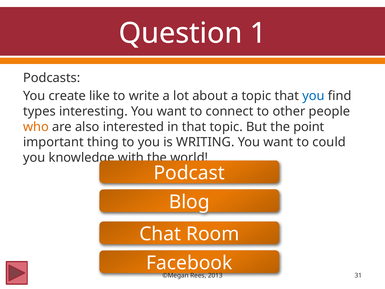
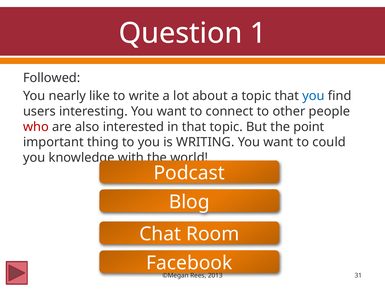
Podcasts: Podcasts -> Followed
create: create -> nearly
types: types -> users
who colour: orange -> red
